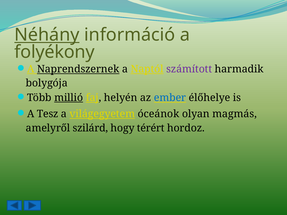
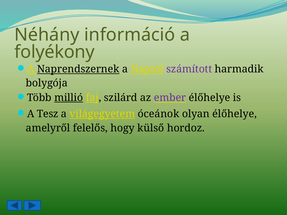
Néhány underline: present -> none
helyén: helyén -> szilárd
ember colour: blue -> purple
olyan magmás: magmás -> élőhelye
szilárd: szilárd -> felelős
térért: térért -> külső
